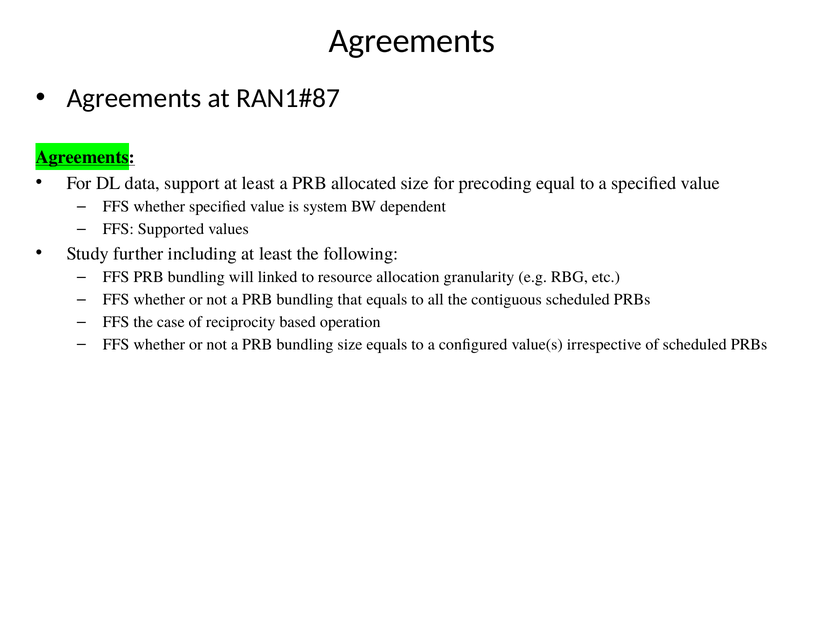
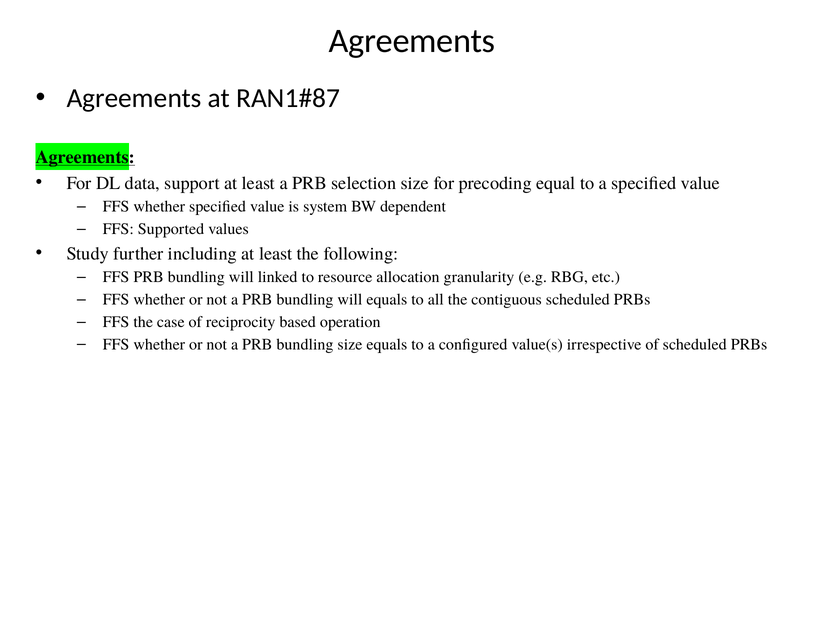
allocated: allocated -> selection
a PRB bundling that: that -> will
